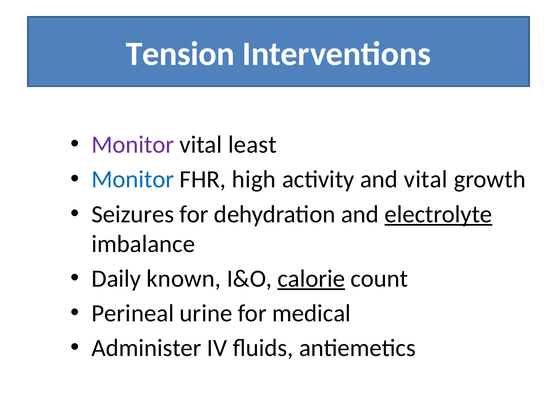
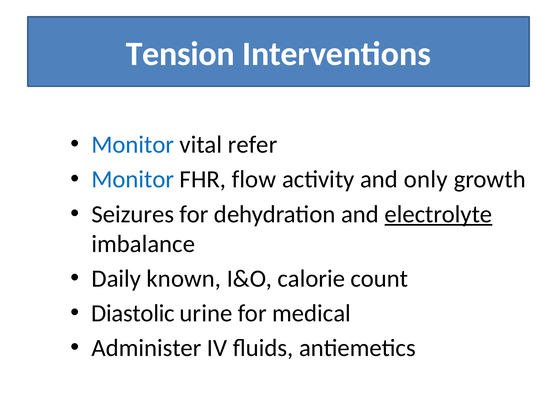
Monitor at (133, 145) colour: purple -> blue
least: least -> refer
high: high -> flow
and vital: vital -> only
calorie underline: present -> none
Perineal: Perineal -> Diastolic
